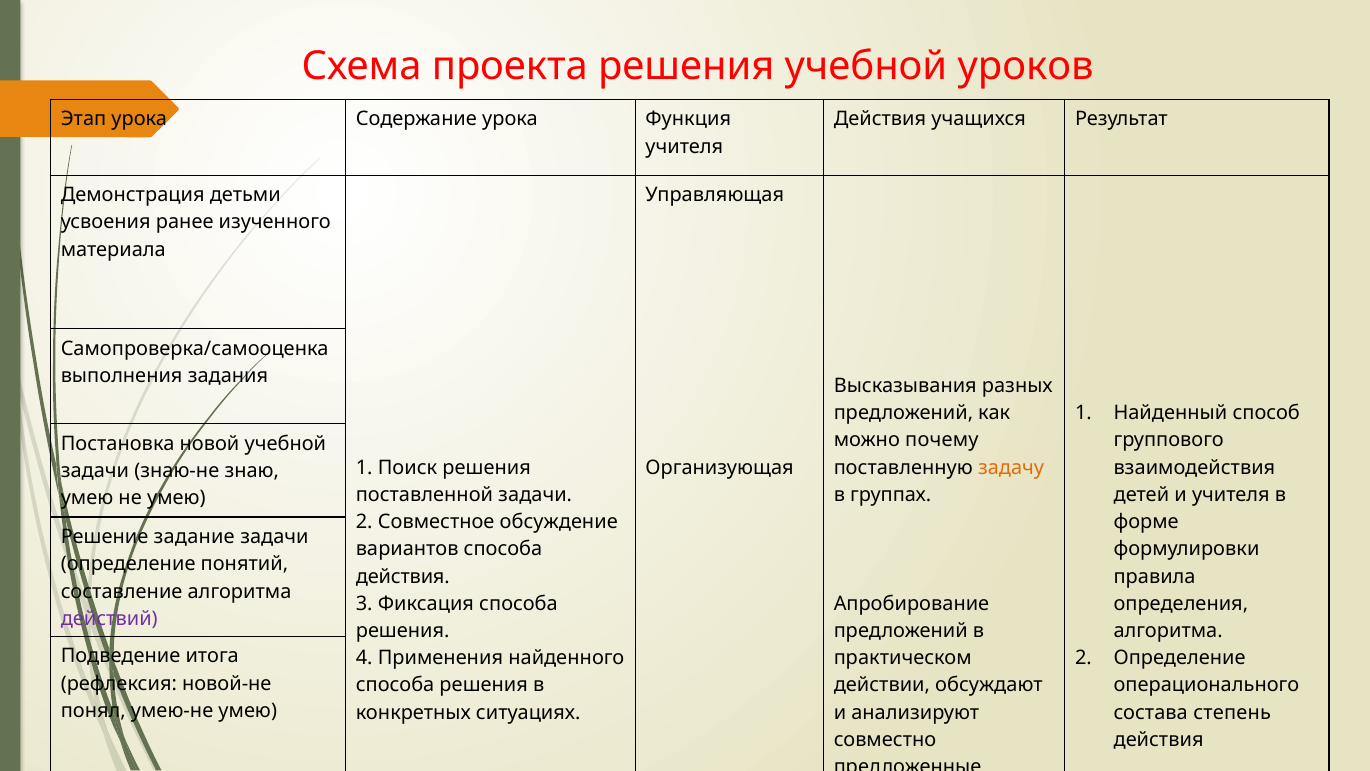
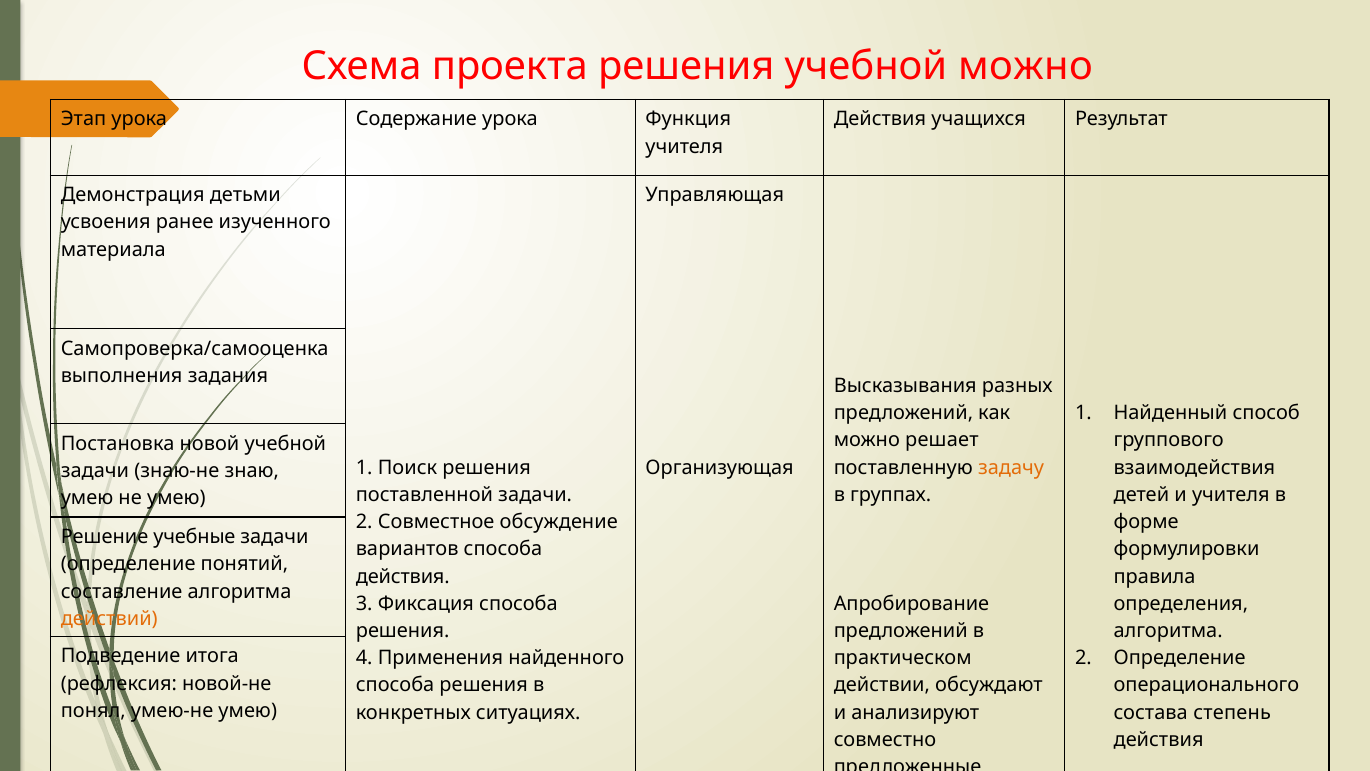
учебной уроков: уроков -> можно
почему: почему -> решает
задание: задание -> учебные
действий colour: purple -> orange
